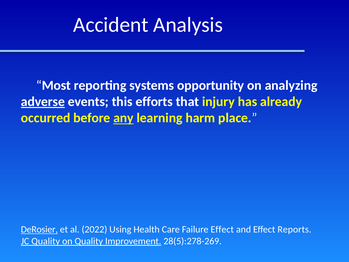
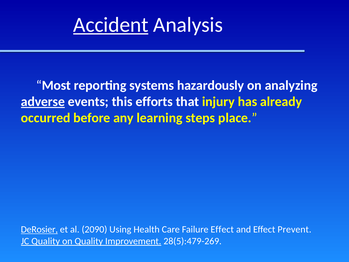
Accident underline: none -> present
opportunity: opportunity -> hazardously
any underline: present -> none
harm: harm -> steps
2022: 2022 -> 2090
Reports: Reports -> Prevent
28(5):278-269: 28(5):278-269 -> 28(5):479-269
